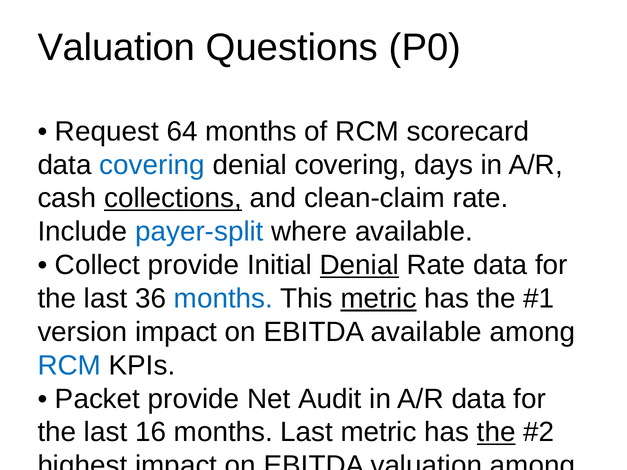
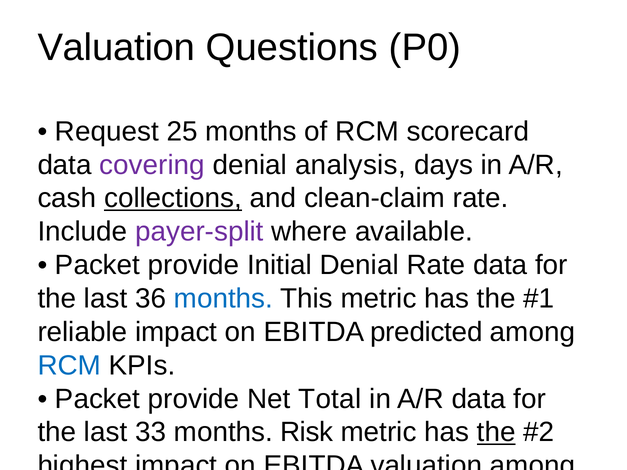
64: 64 -> 25
covering at (152, 165) colour: blue -> purple
denial covering: covering -> analysis
payer-split colour: blue -> purple
Collect at (98, 265): Collect -> Packet
Denial at (359, 265) underline: present -> none
metric at (379, 299) underline: present -> none
version: version -> reliable
EBITDA available: available -> predicted
Audit: Audit -> Total
16: 16 -> 33
months Last: Last -> Risk
